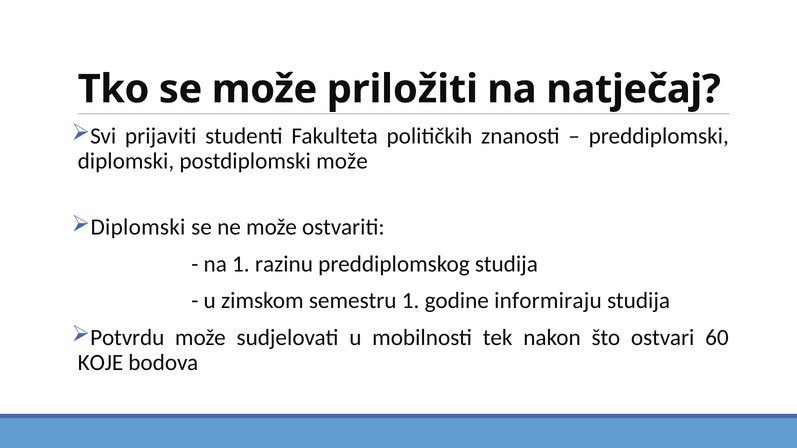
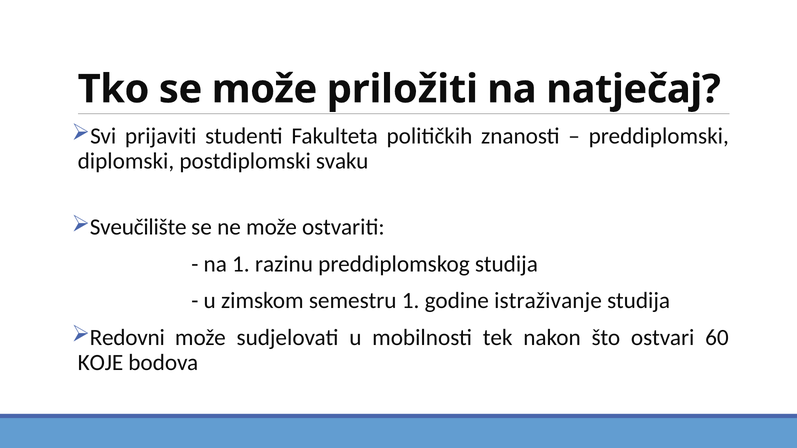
postdiplomski može: može -> svaku
Diplomski at (138, 227): Diplomski -> Sveučilište
informiraju: informiraju -> istraživanje
Potvrdu: Potvrdu -> Redovni
